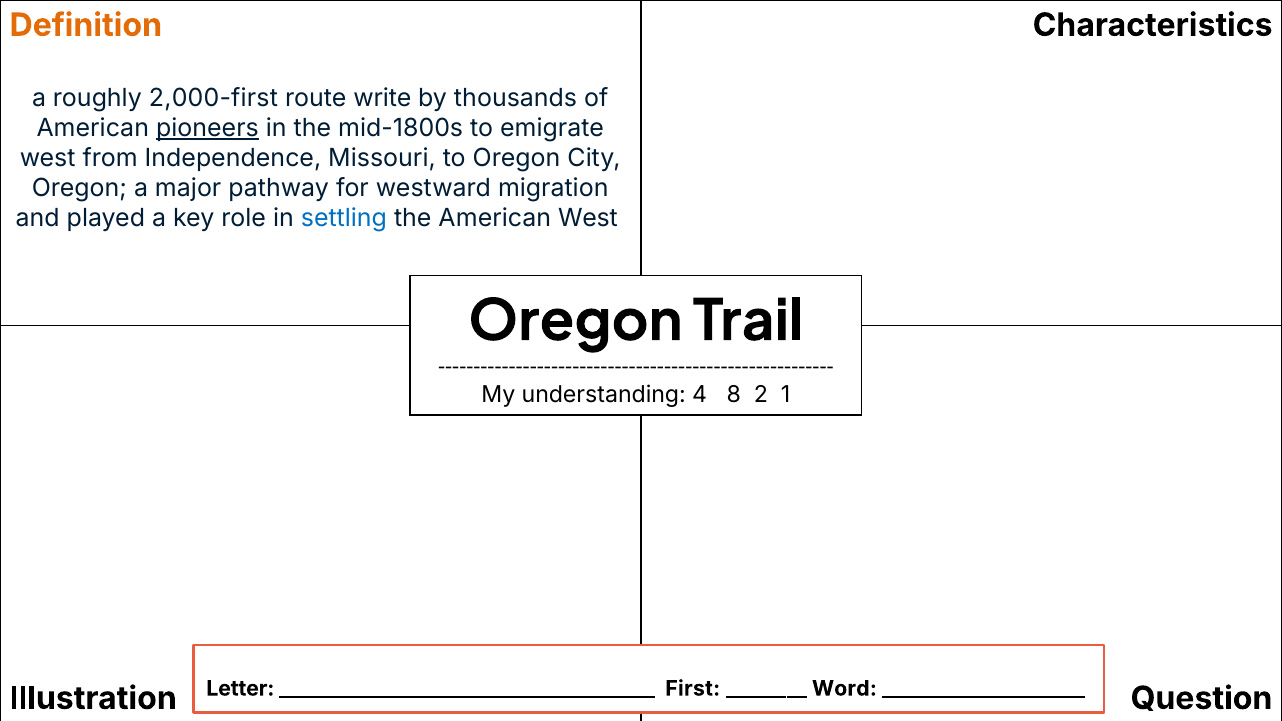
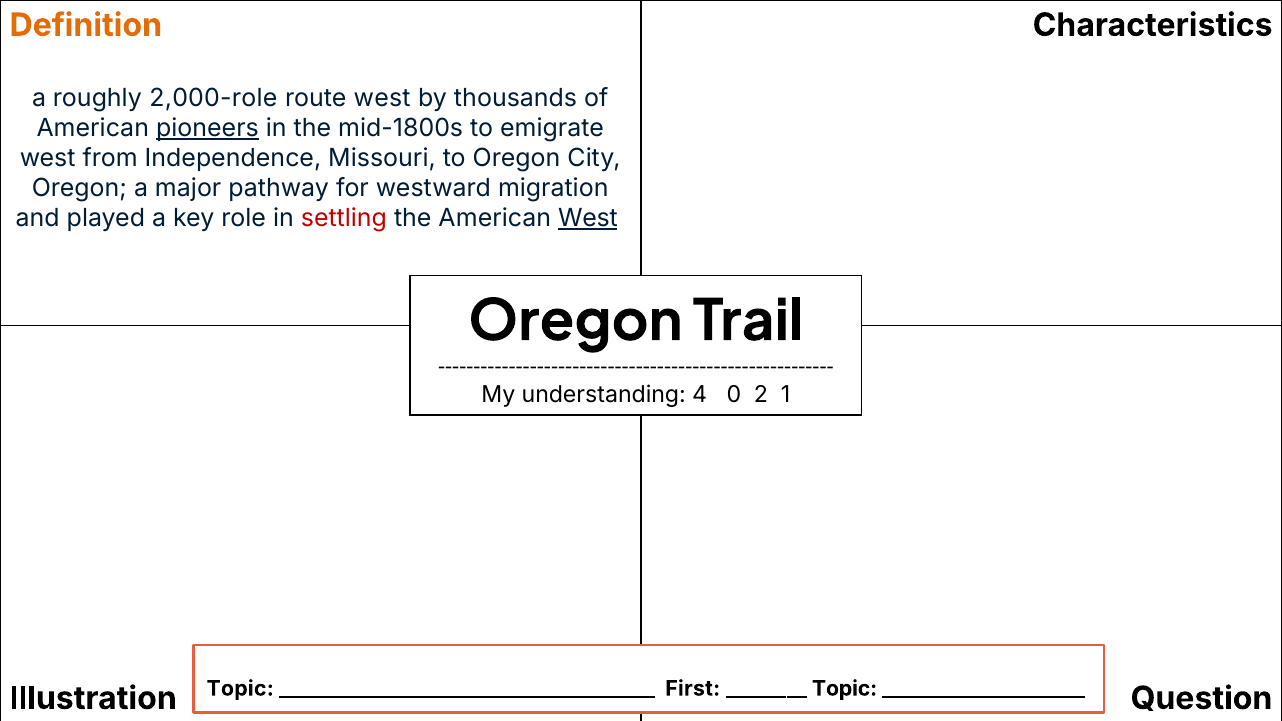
2,000-first: 2,000-first -> 2,000-role
route write: write -> west
settling colour: blue -> red
West at (588, 219) underline: none -> present
8: 8 -> 0
Letter at (240, 689): Letter -> Topic
Word at (844, 689): Word -> Topic
